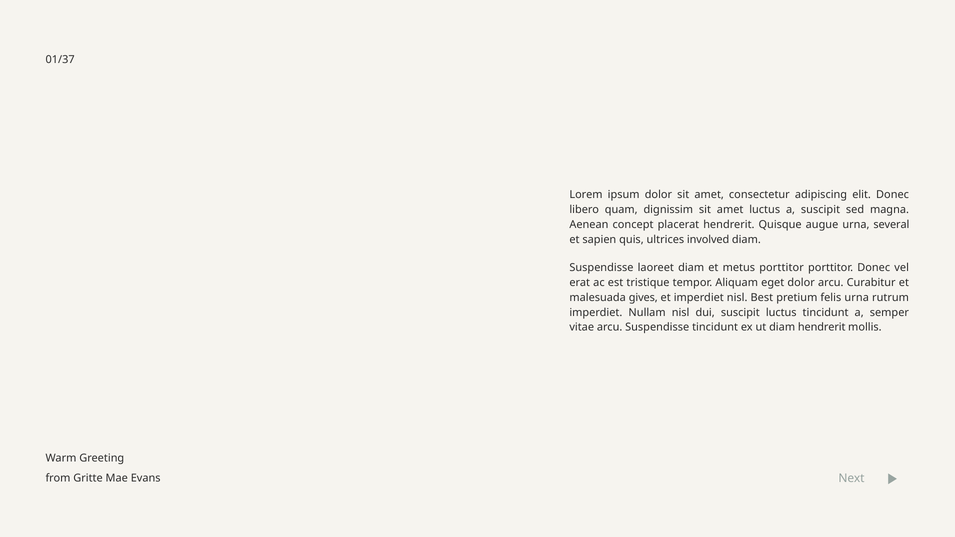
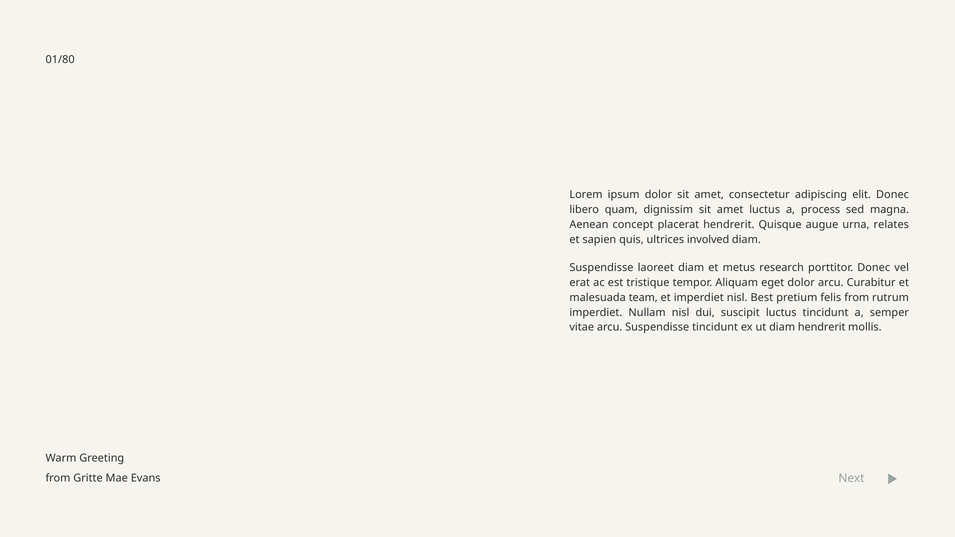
01/37: 01/37 -> 01/80
a suscipit: suscipit -> process
several: several -> relates
metus porttitor: porttitor -> research
gives: gives -> team
felis urna: urna -> from
